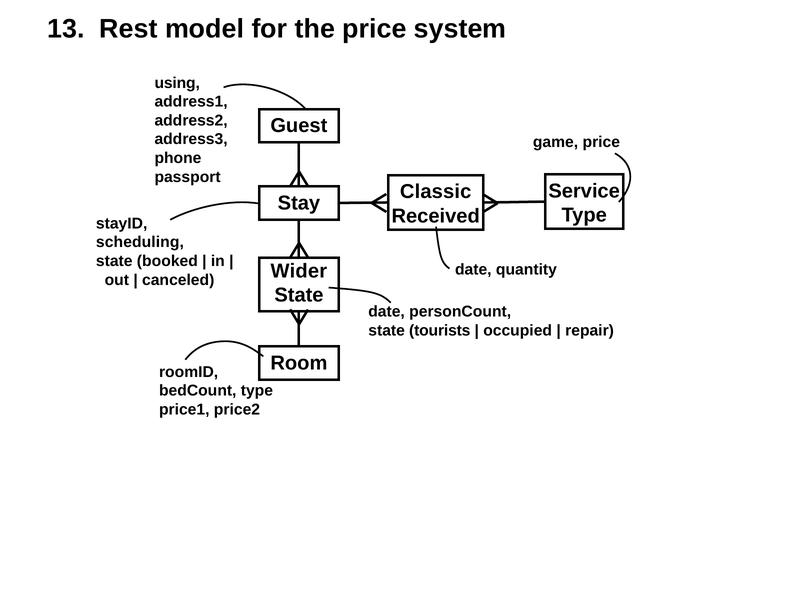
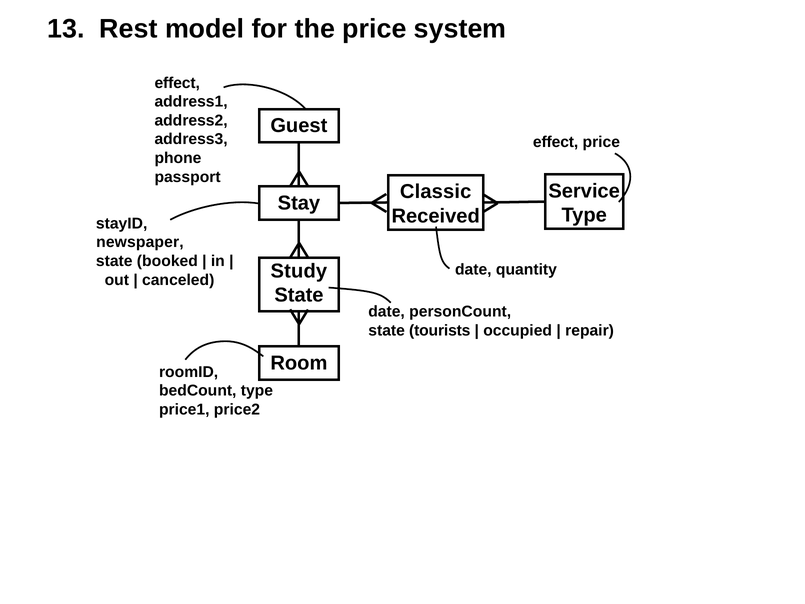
using at (177, 83): using -> effect
game at (556, 142): game -> effect
scheduling: scheduling -> newspaper
Wider: Wider -> Study
